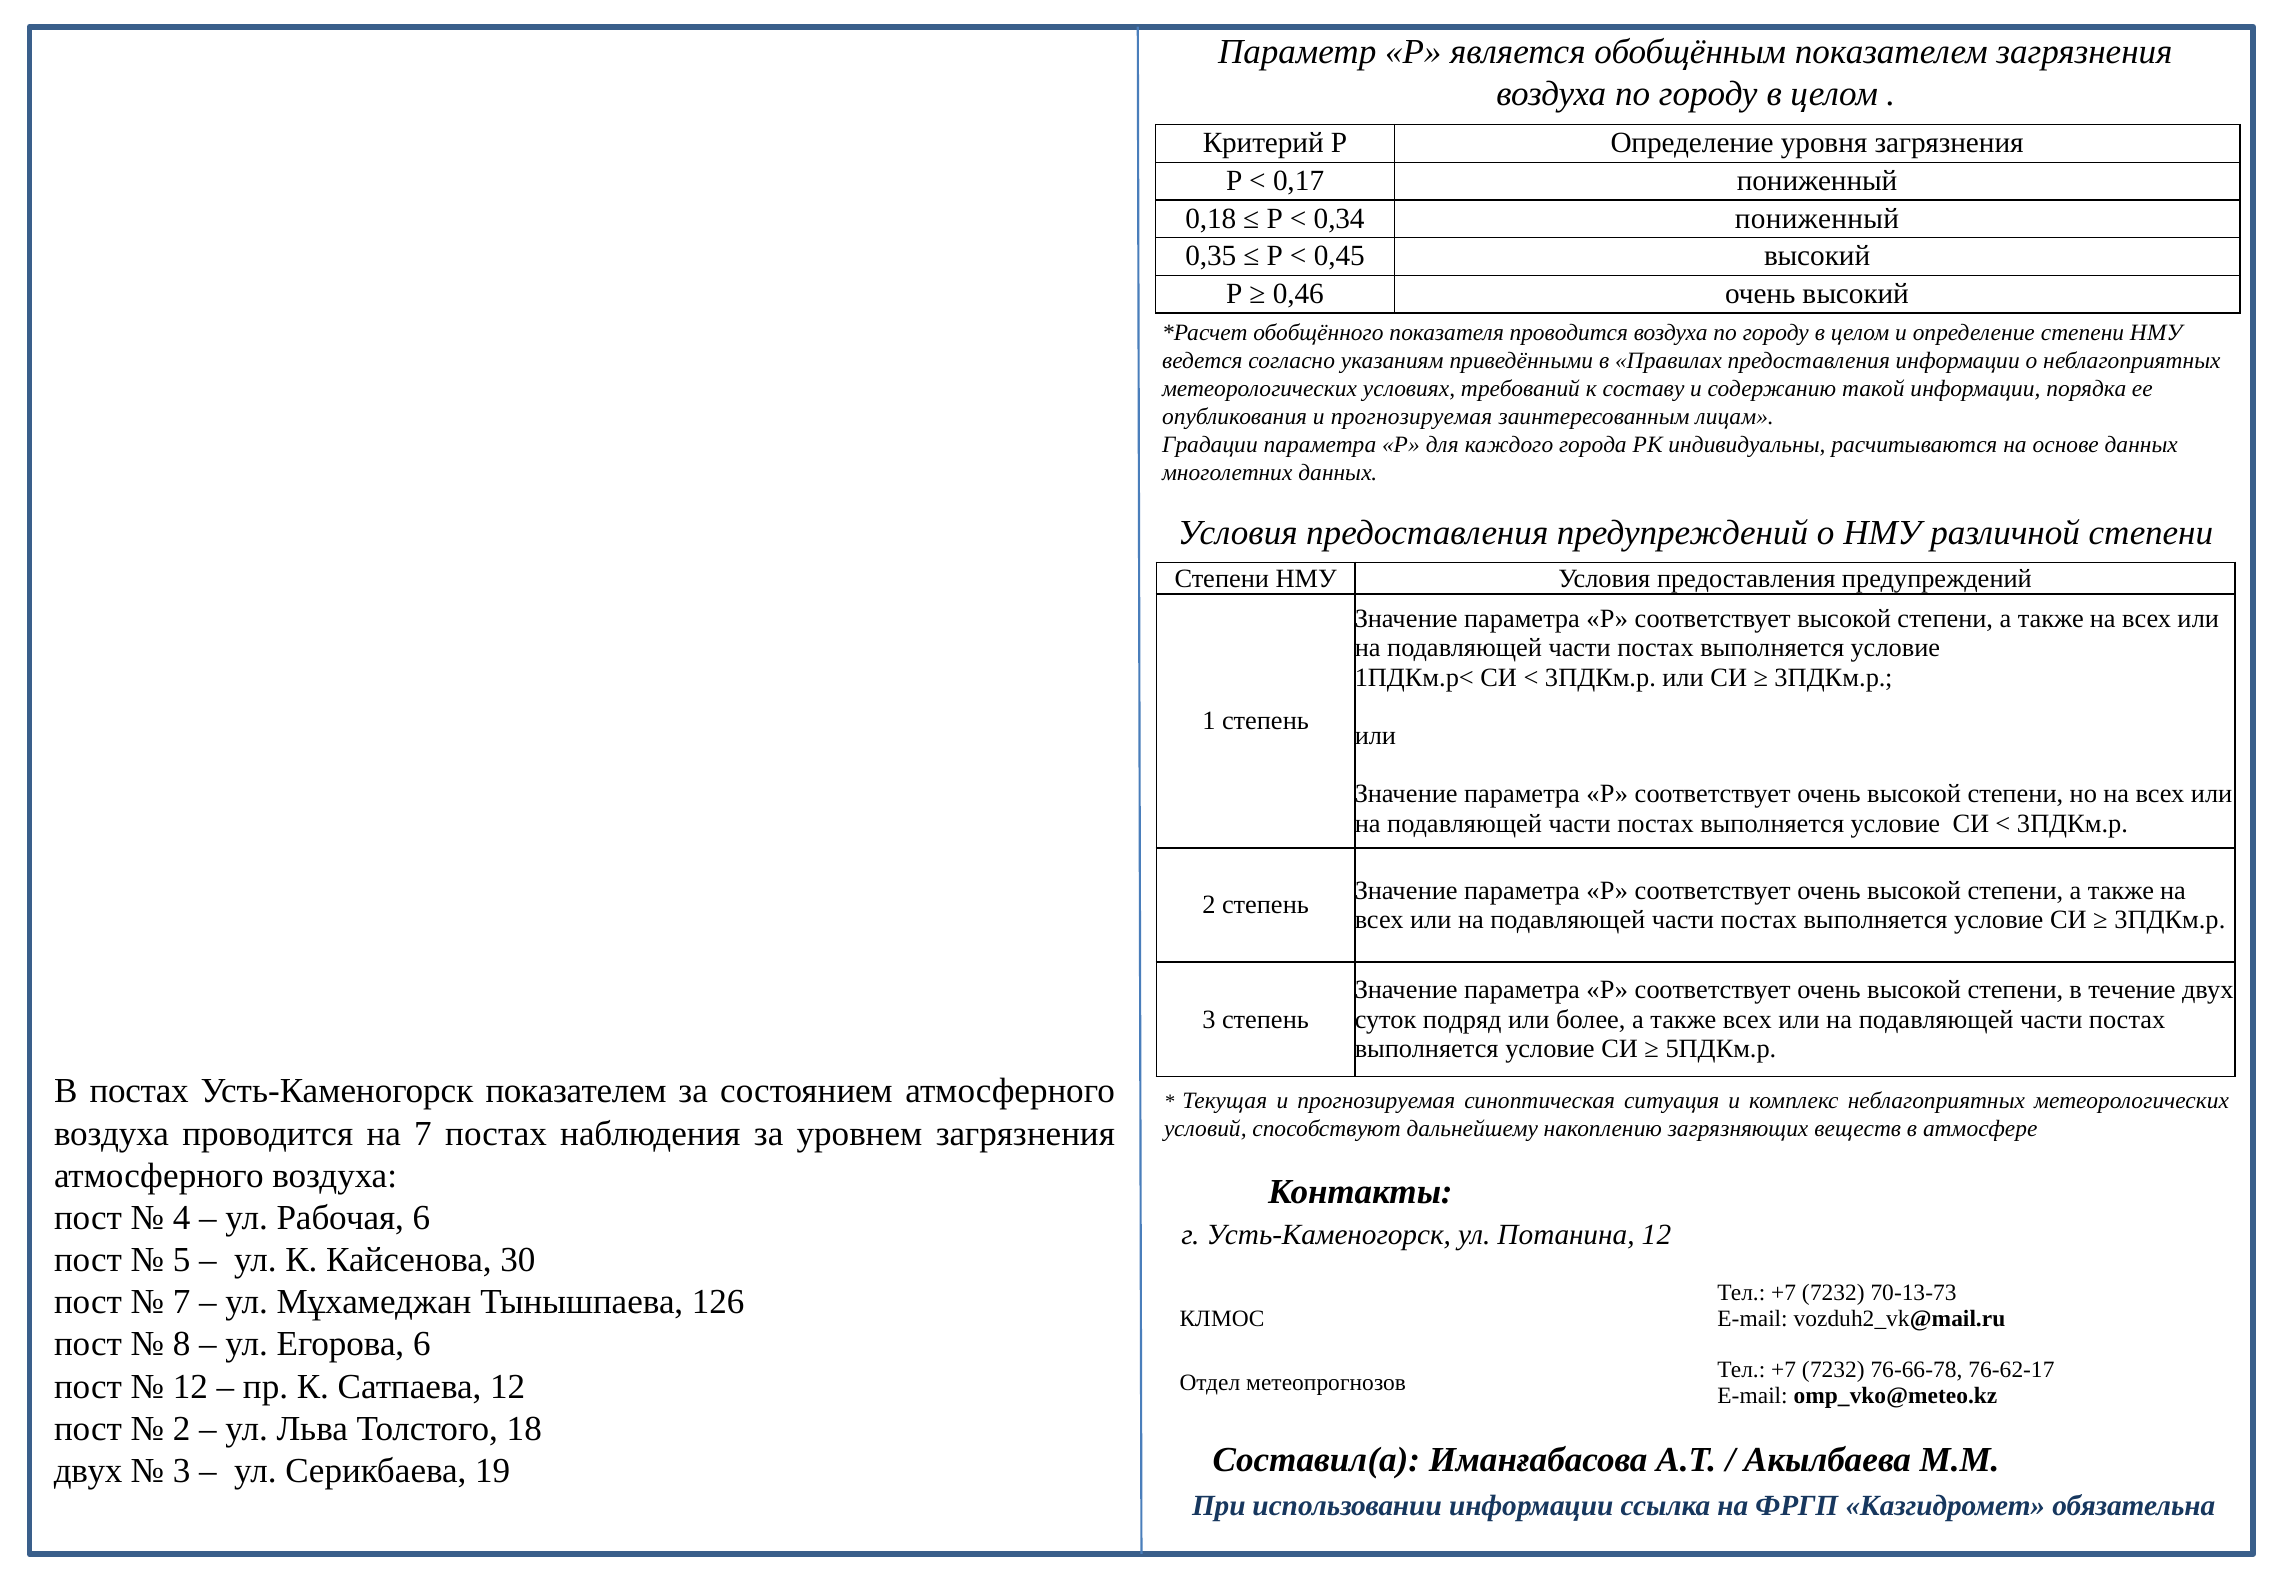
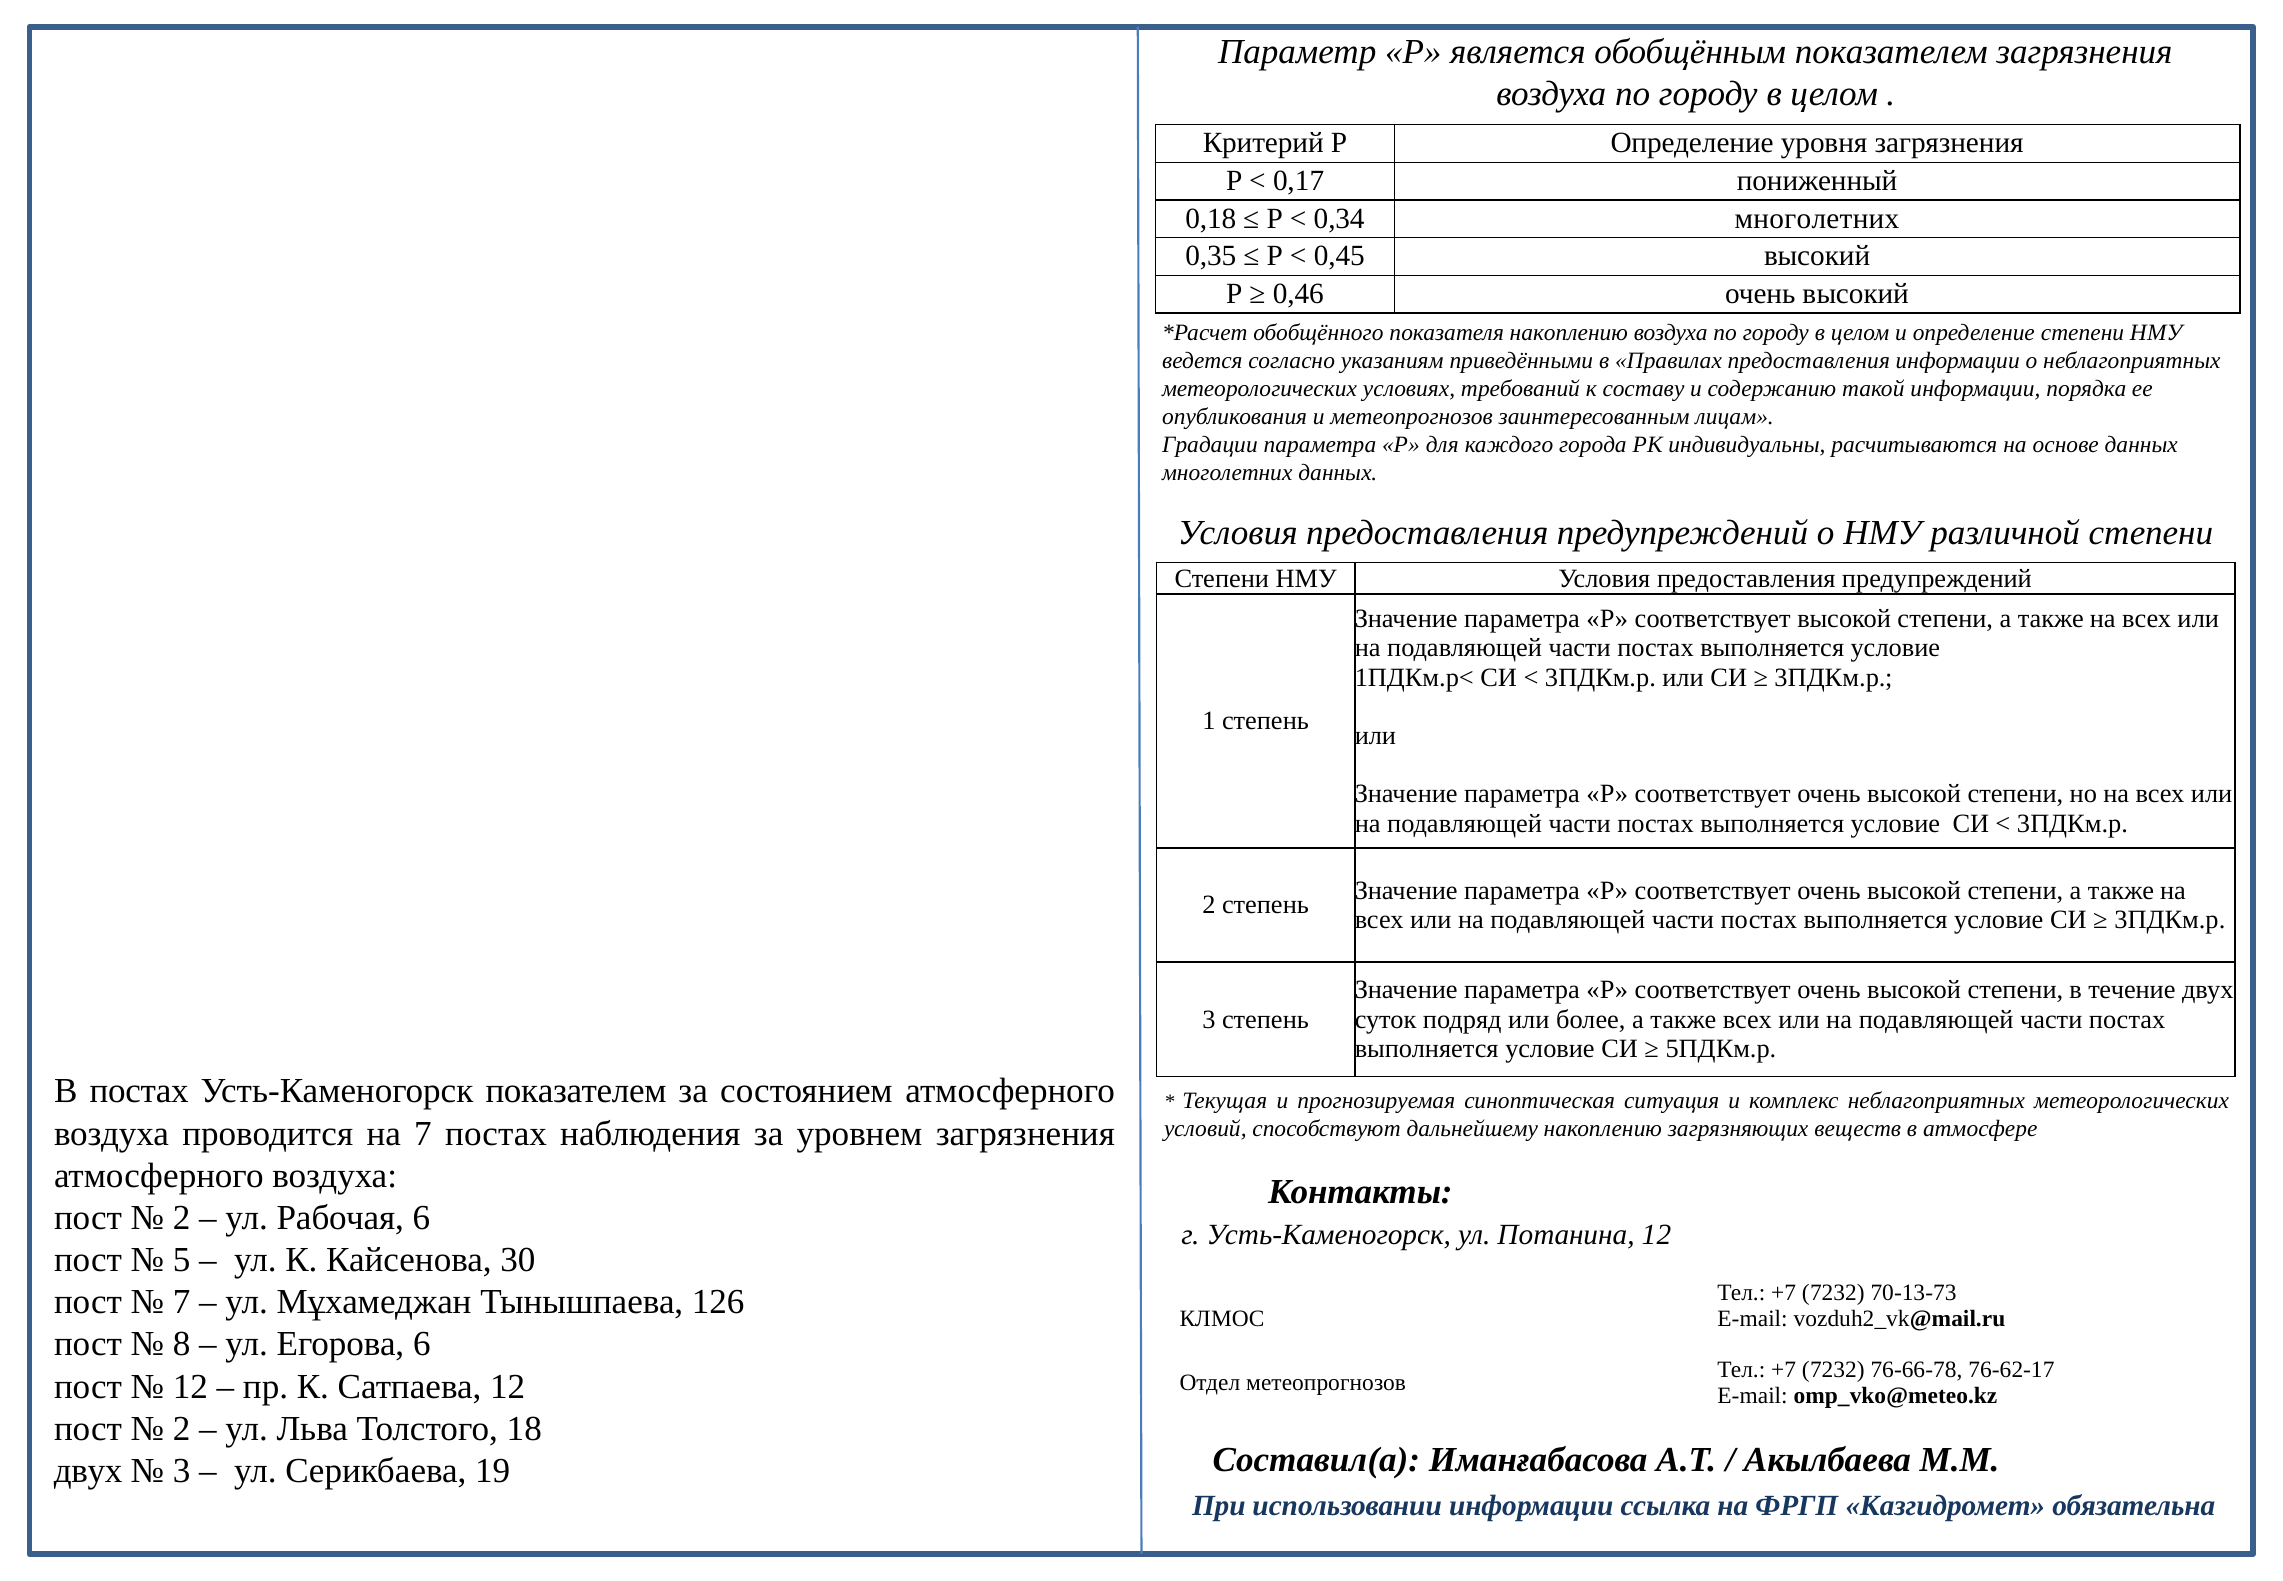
0,34 пониженный: пониженный -> многолетних
показателя проводится: проводится -> накоплению
опубликования и прогнозируемая: прогнозируемая -> метеопрогнозов
4 at (182, 1217): 4 -> 2
